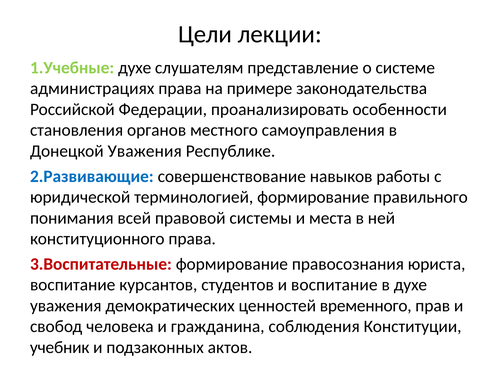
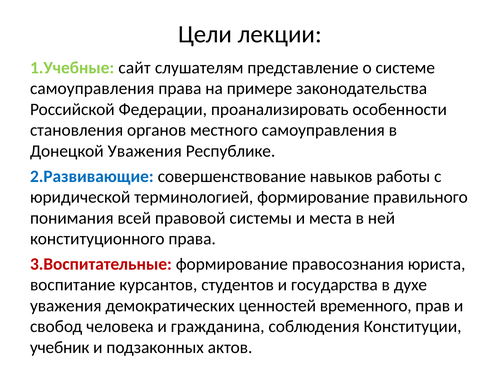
1.Учебные духе: духе -> сайт
администрациях at (92, 89): администрациях -> самоуправления
и воспитание: воспитание -> государства
